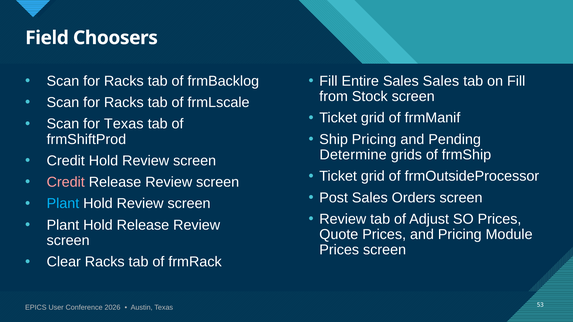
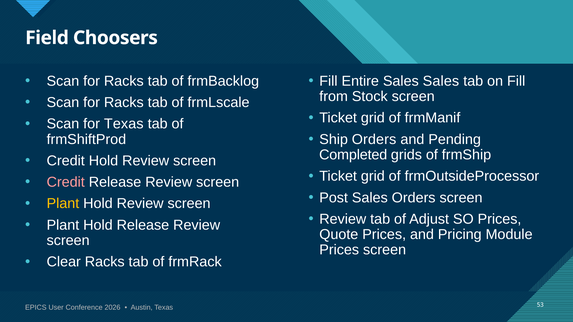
Ship Pricing: Pricing -> Orders
Determine: Determine -> Completed
Plant at (63, 204) colour: light blue -> yellow
